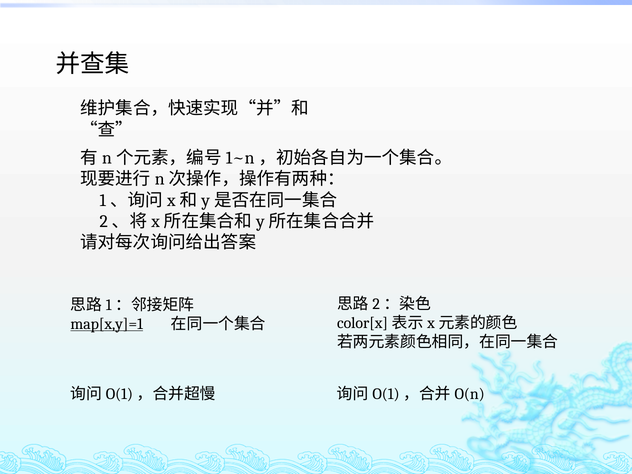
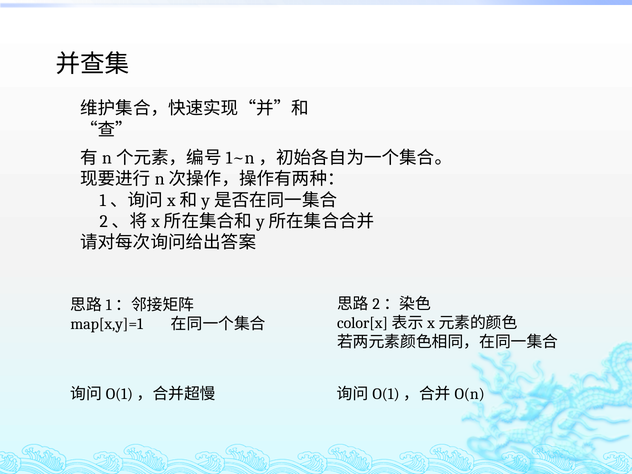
map[x,y]=1 underline: present -> none
